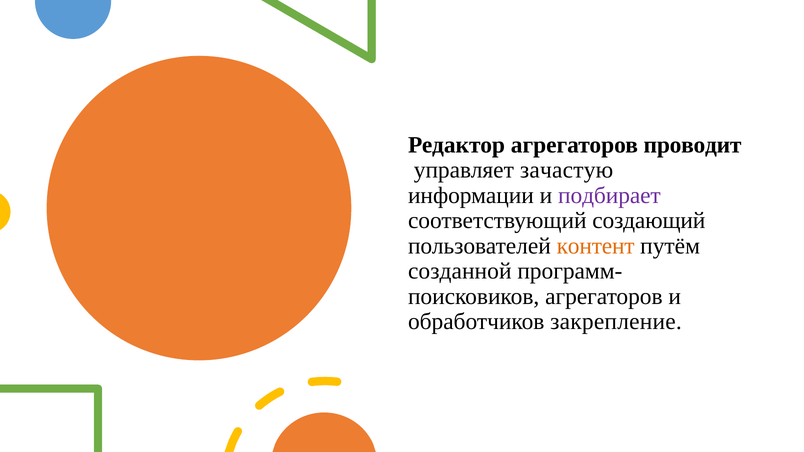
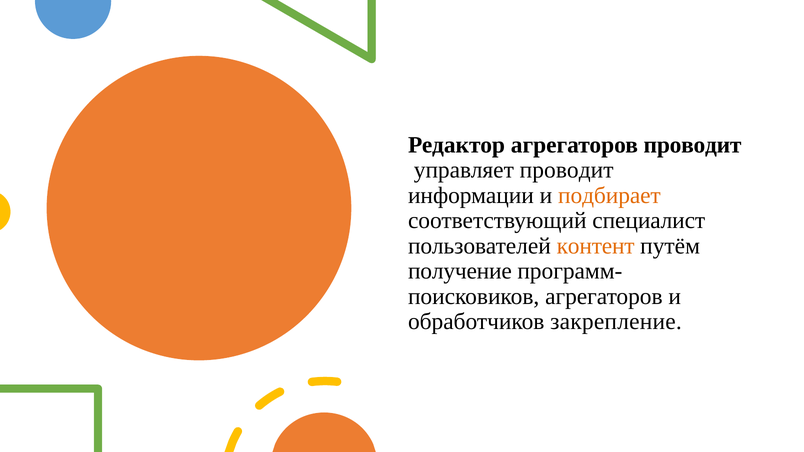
управляет зачастую: зачастую -> проводит
подбирает colour: purple -> orange
создающий: создающий -> специалист
созданной: созданной -> получение
